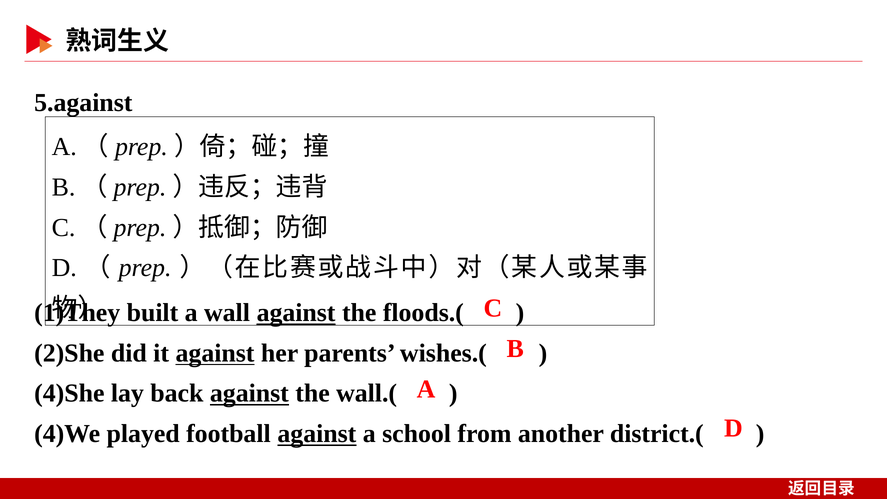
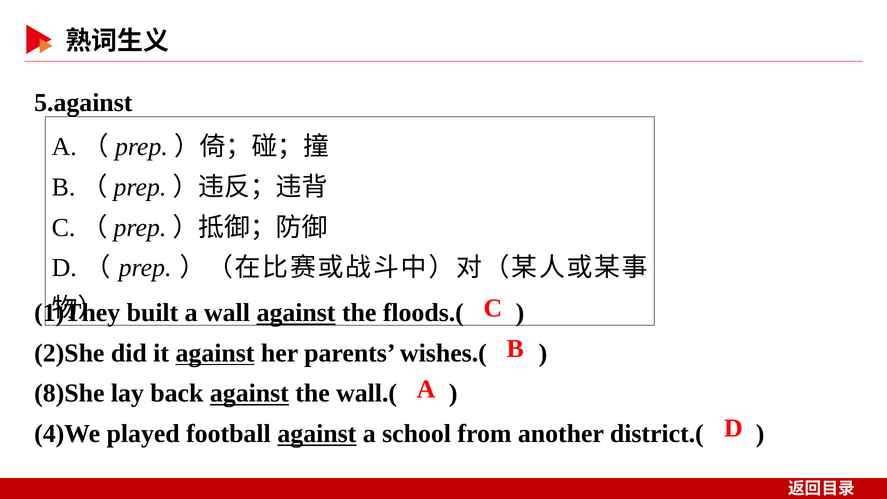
4)She: 4)She -> 8)She
